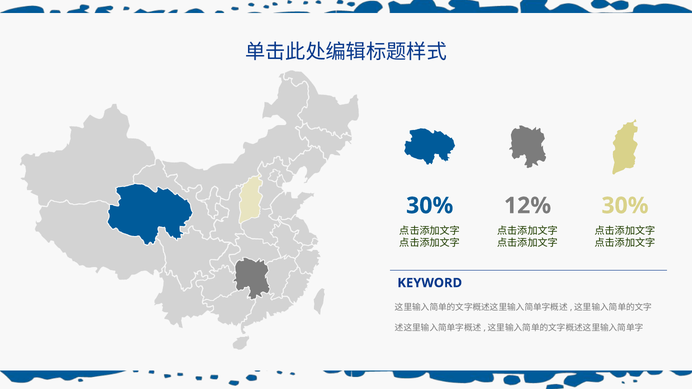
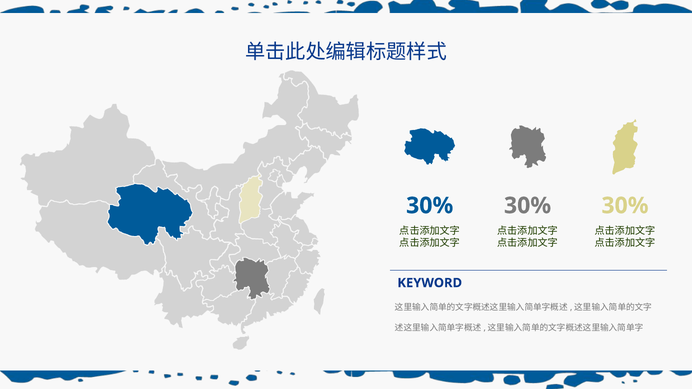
12% at (528, 206): 12% -> 30%
